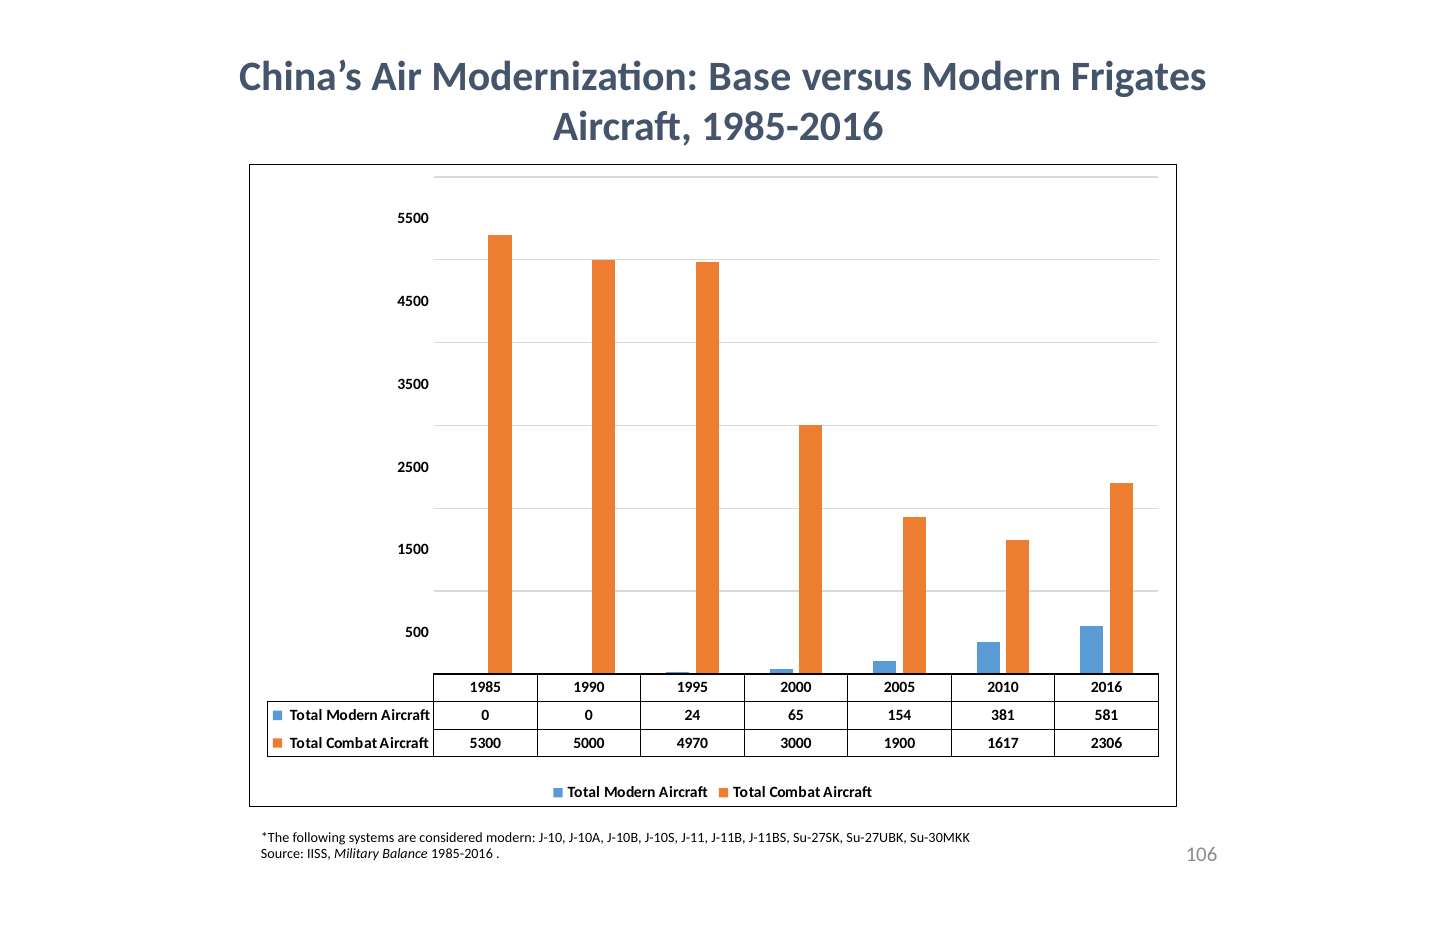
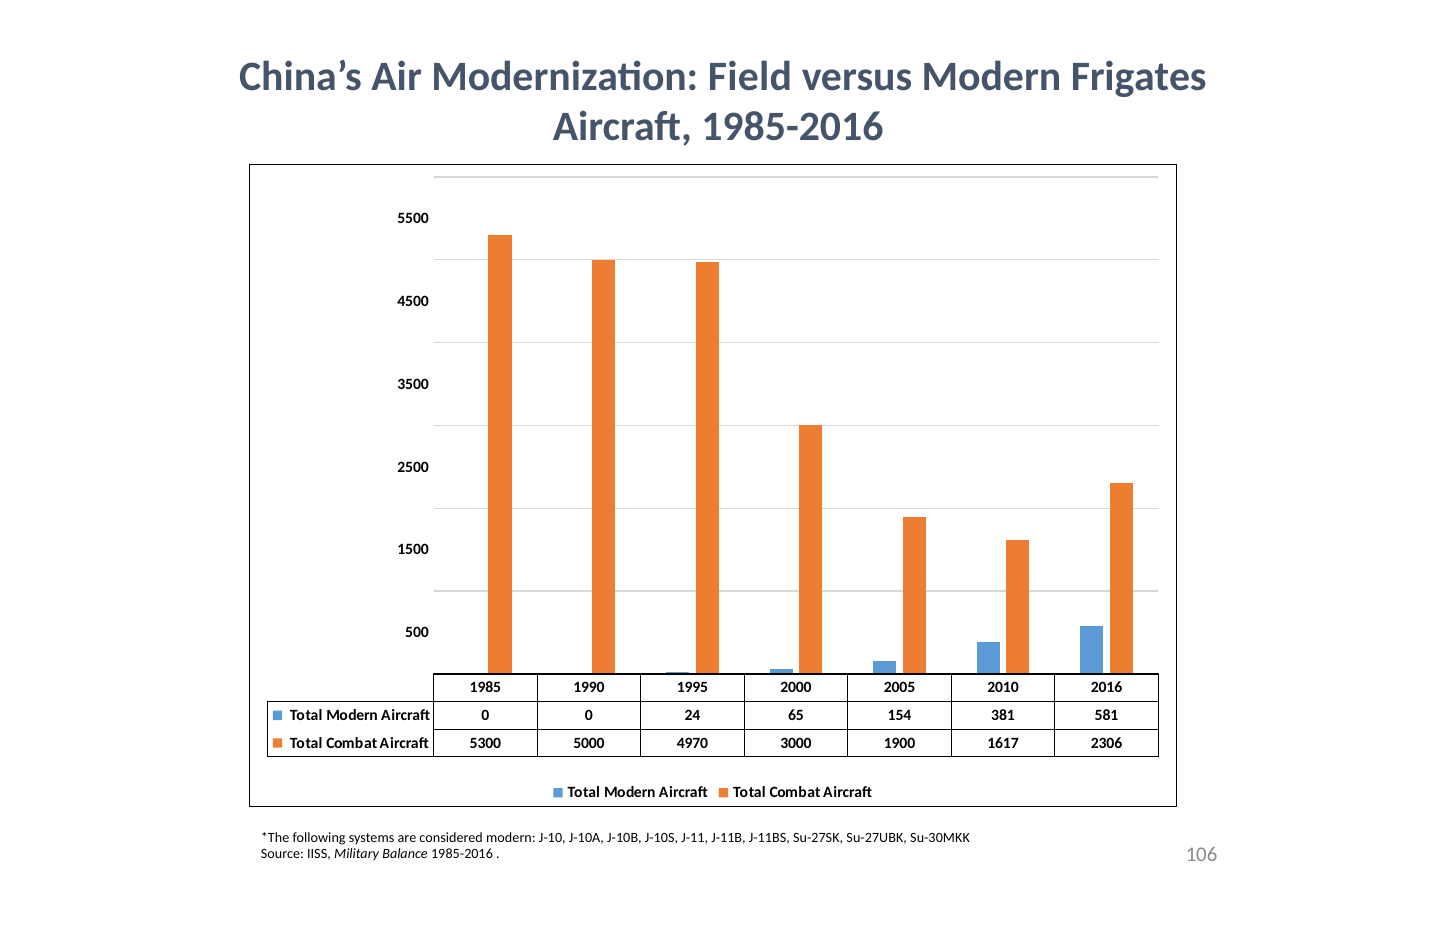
Base: Base -> Field
